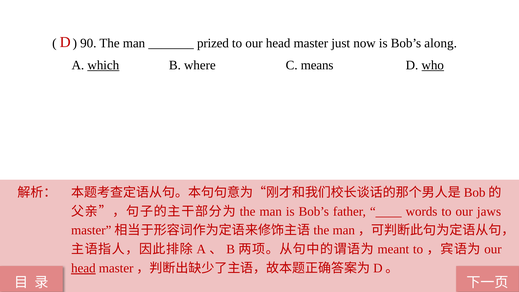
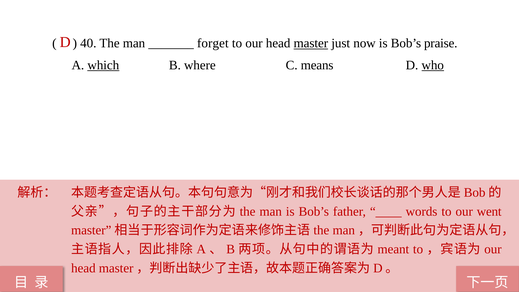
90: 90 -> 40
prized: prized -> forget
master underline: none -> present
along: along -> praise
jaws: jaws -> went
head at (83, 268) underline: present -> none
